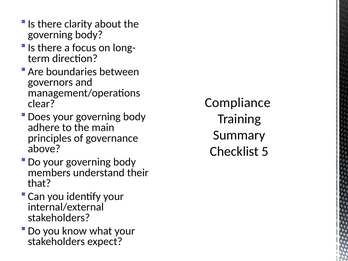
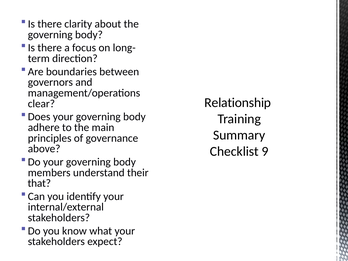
Compliance: Compliance -> Relationship
5: 5 -> 9
